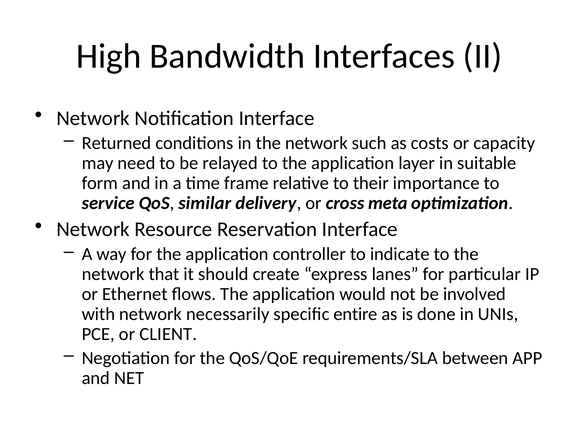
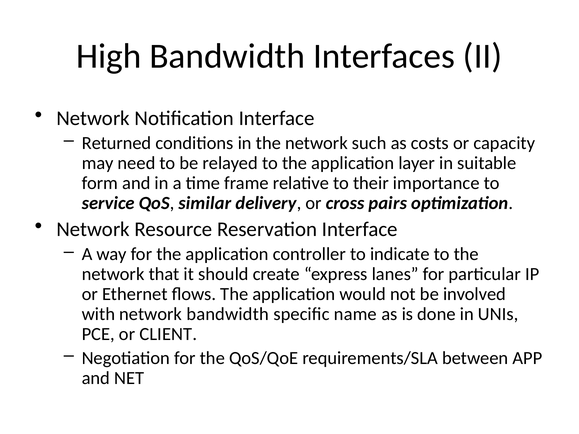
meta: meta -> pairs
network necessarily: necessarily -> bandwidth
entire: entire -> name
